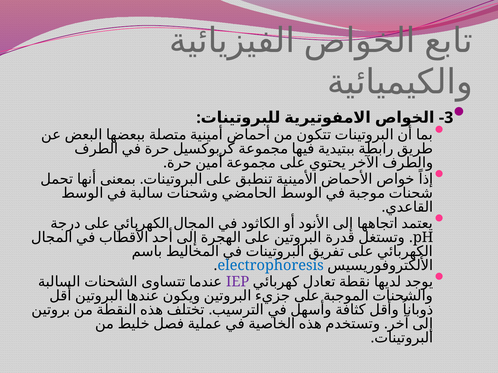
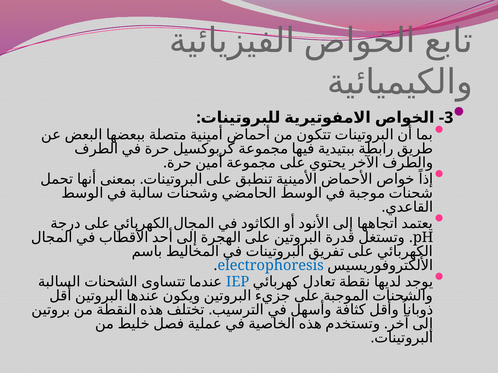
IEP colour: purple -> blue
